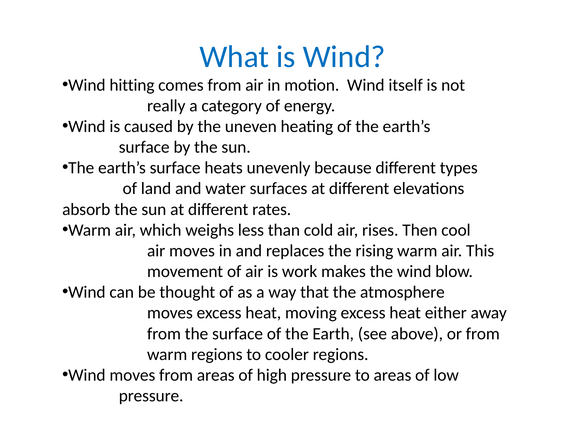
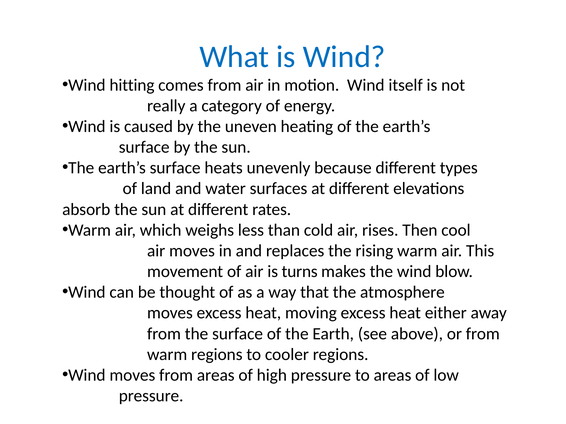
work: work -> turns
